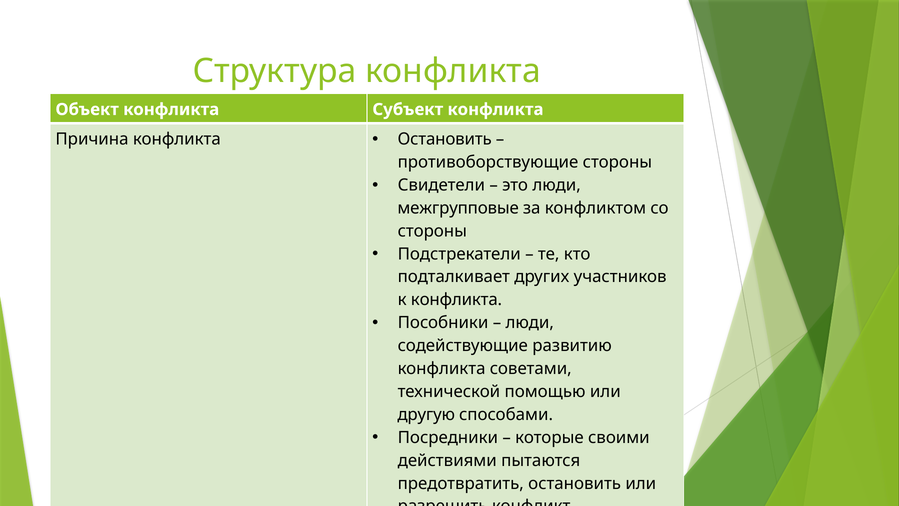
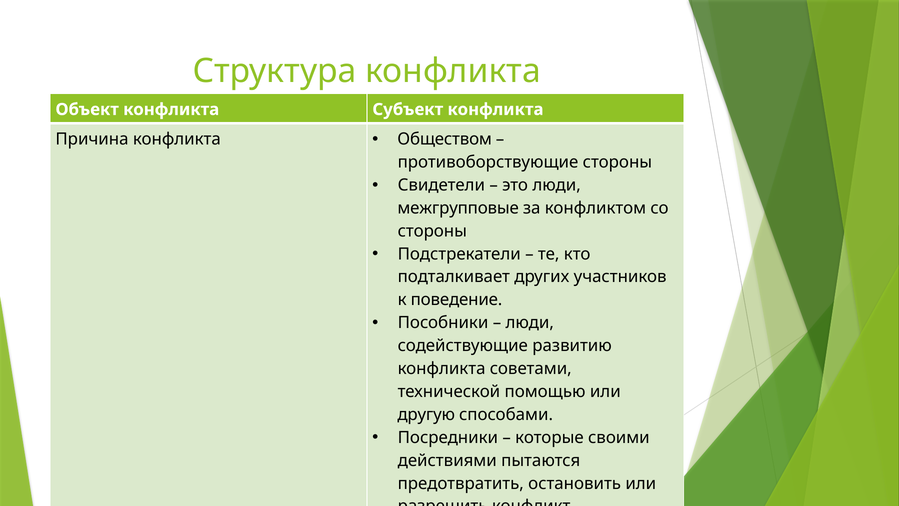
Остановить at (445, 139): Остановить -> Обществом
к конфликта: конфликта -> поведение
